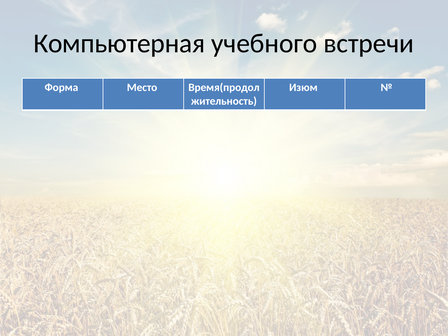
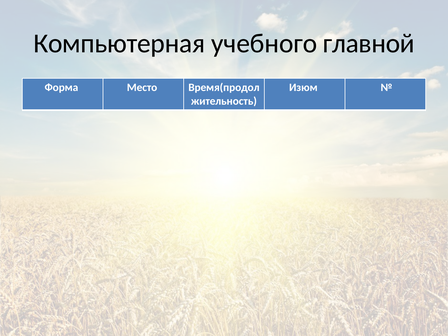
встречи: встречи -> главной
